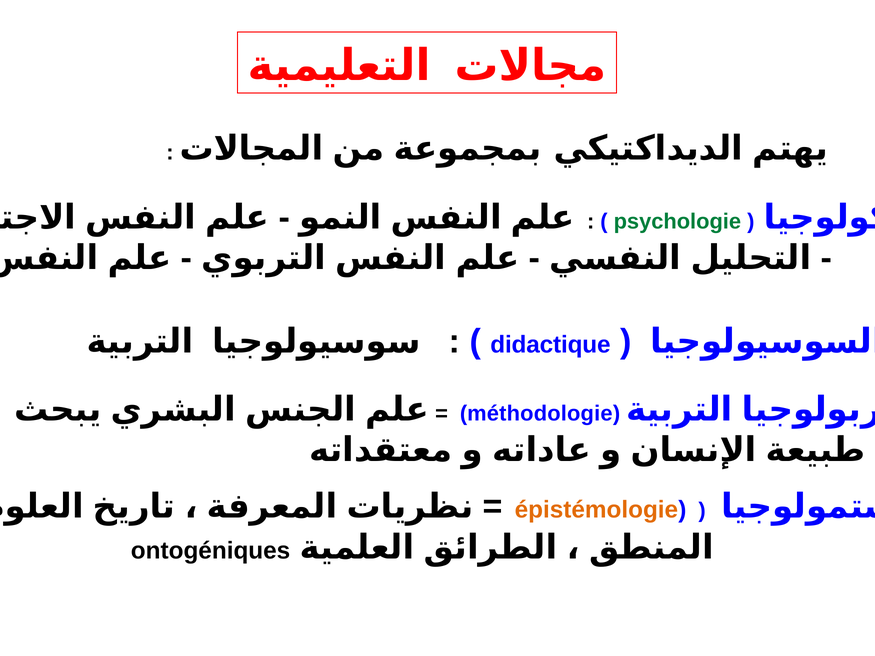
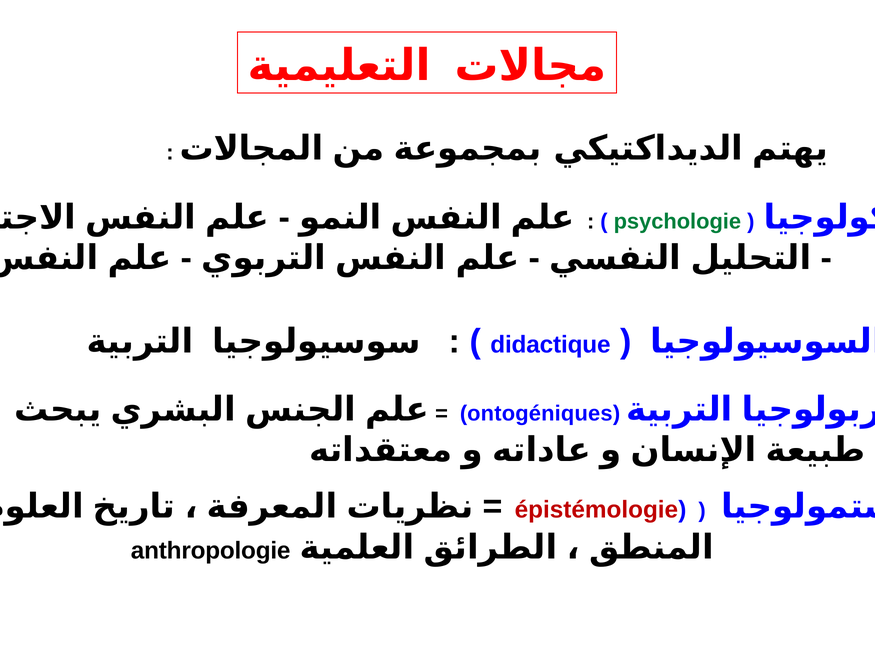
méthodologie: méthodologie -> ontogéniques
épistémologie colour: orange -> red
ontogéniques: ontogéniques -> anthropologie
